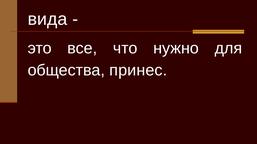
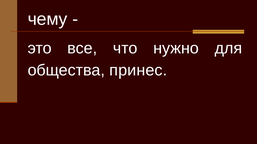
вида: вида -> чему
